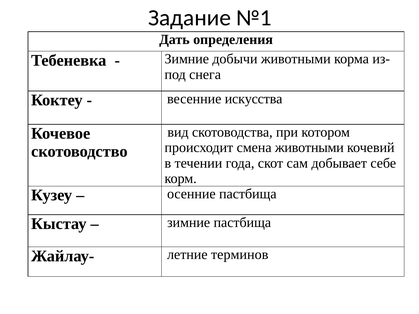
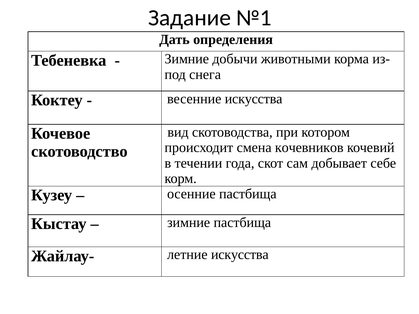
смена животными: животными -> кочевников
летние терминов: терминов -> искусства
